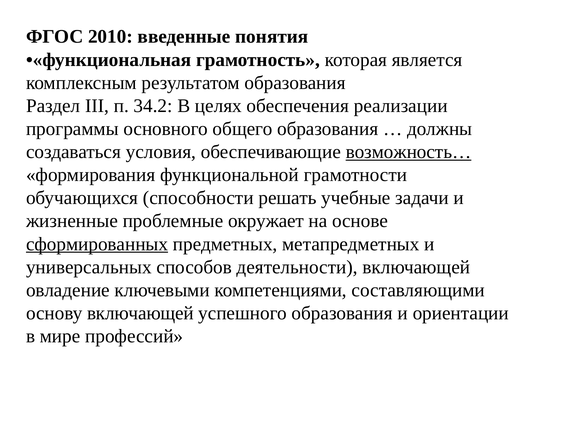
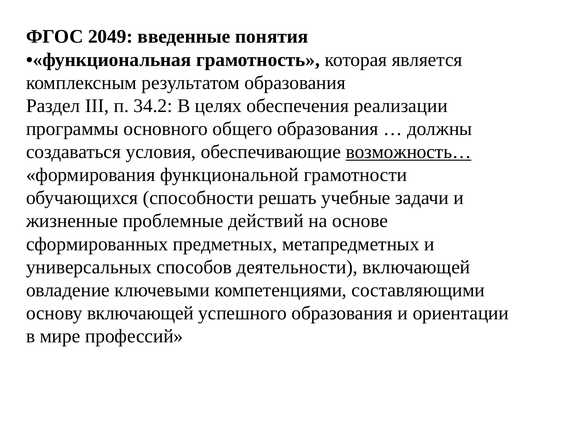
2010: 2010 -> 2049
окружает: окружает -> действий
сформированных underline: present -> none
